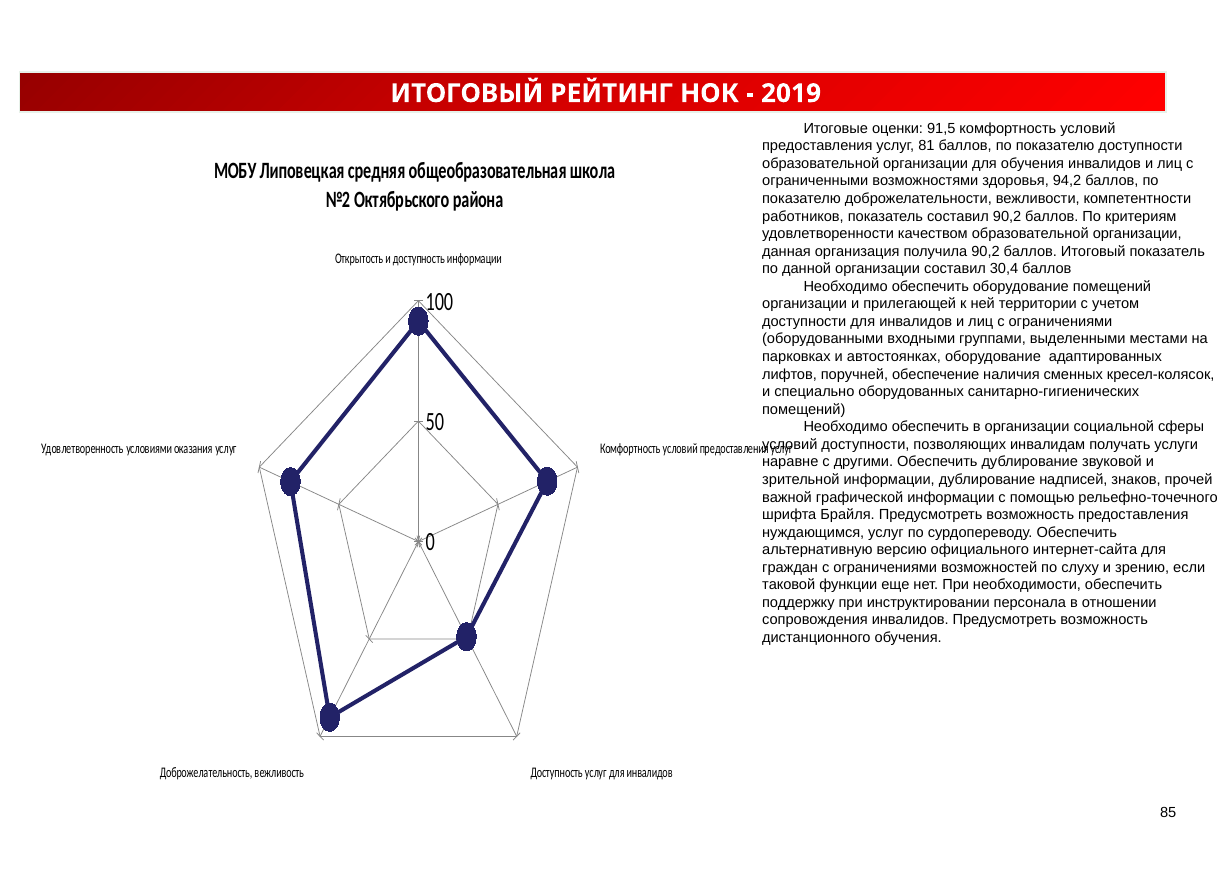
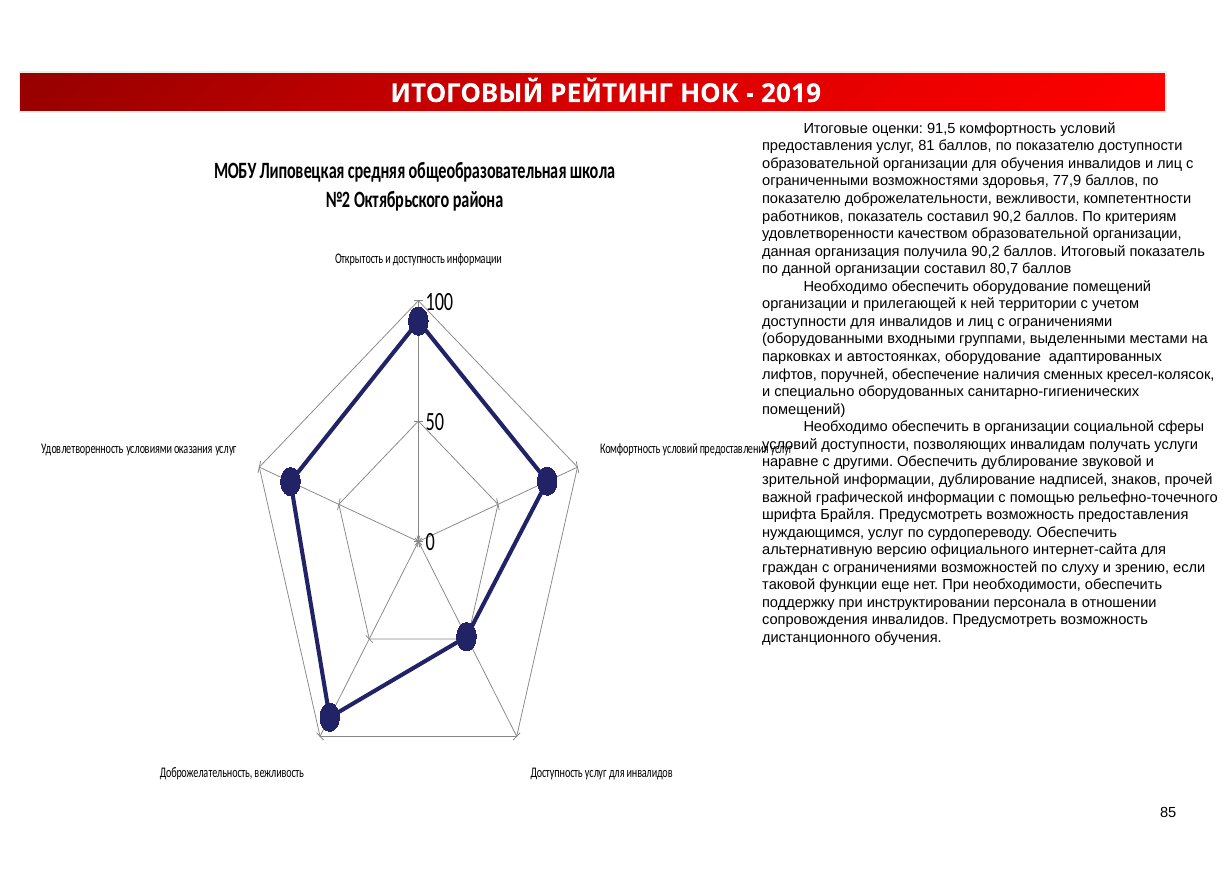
94,2: 94,2 -> 77,9
30,4: 30,4 -> 80,7
